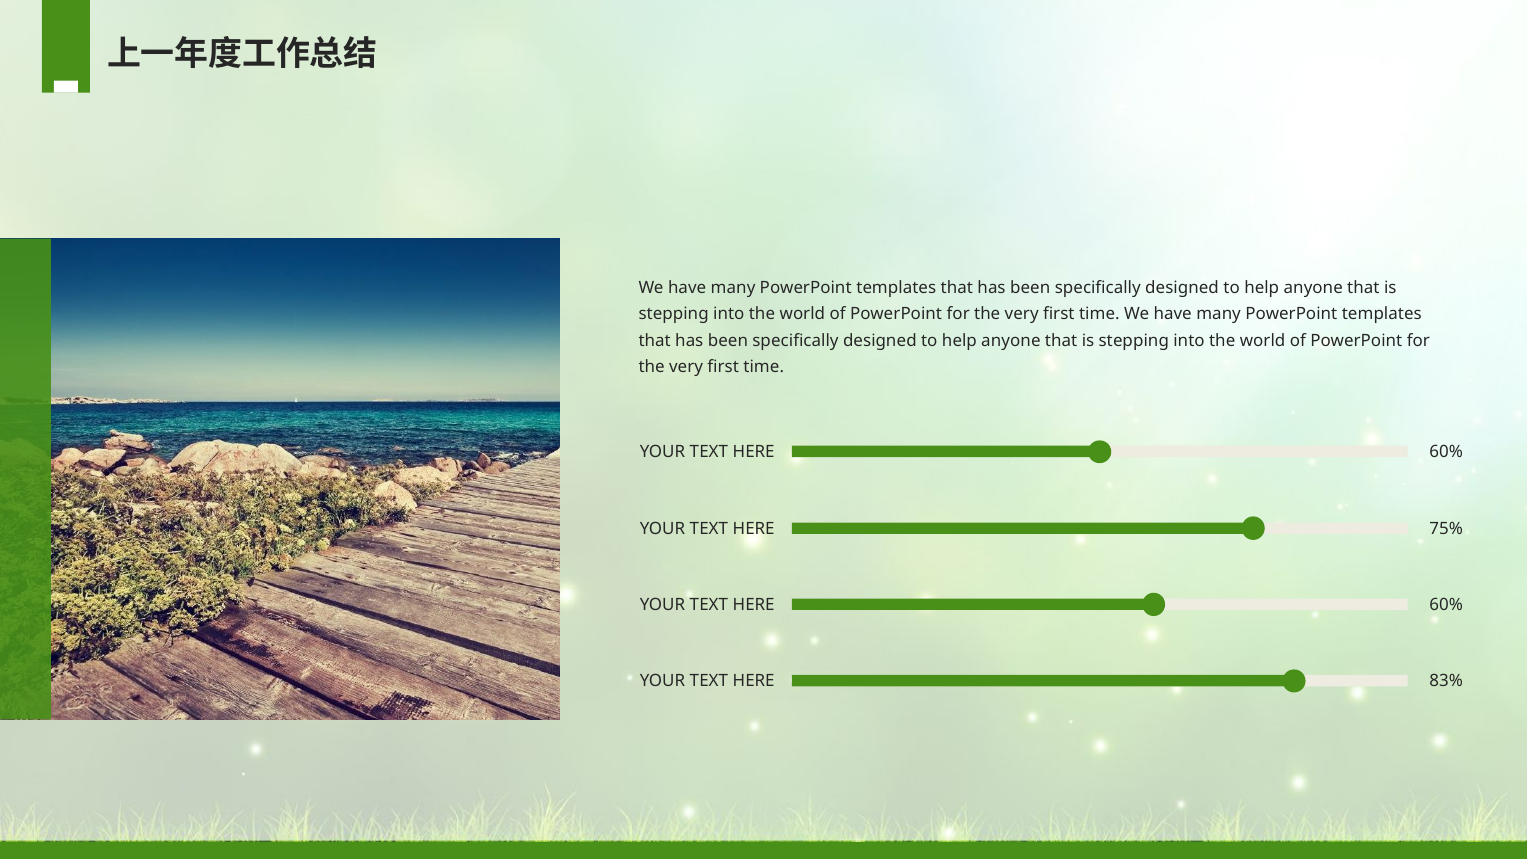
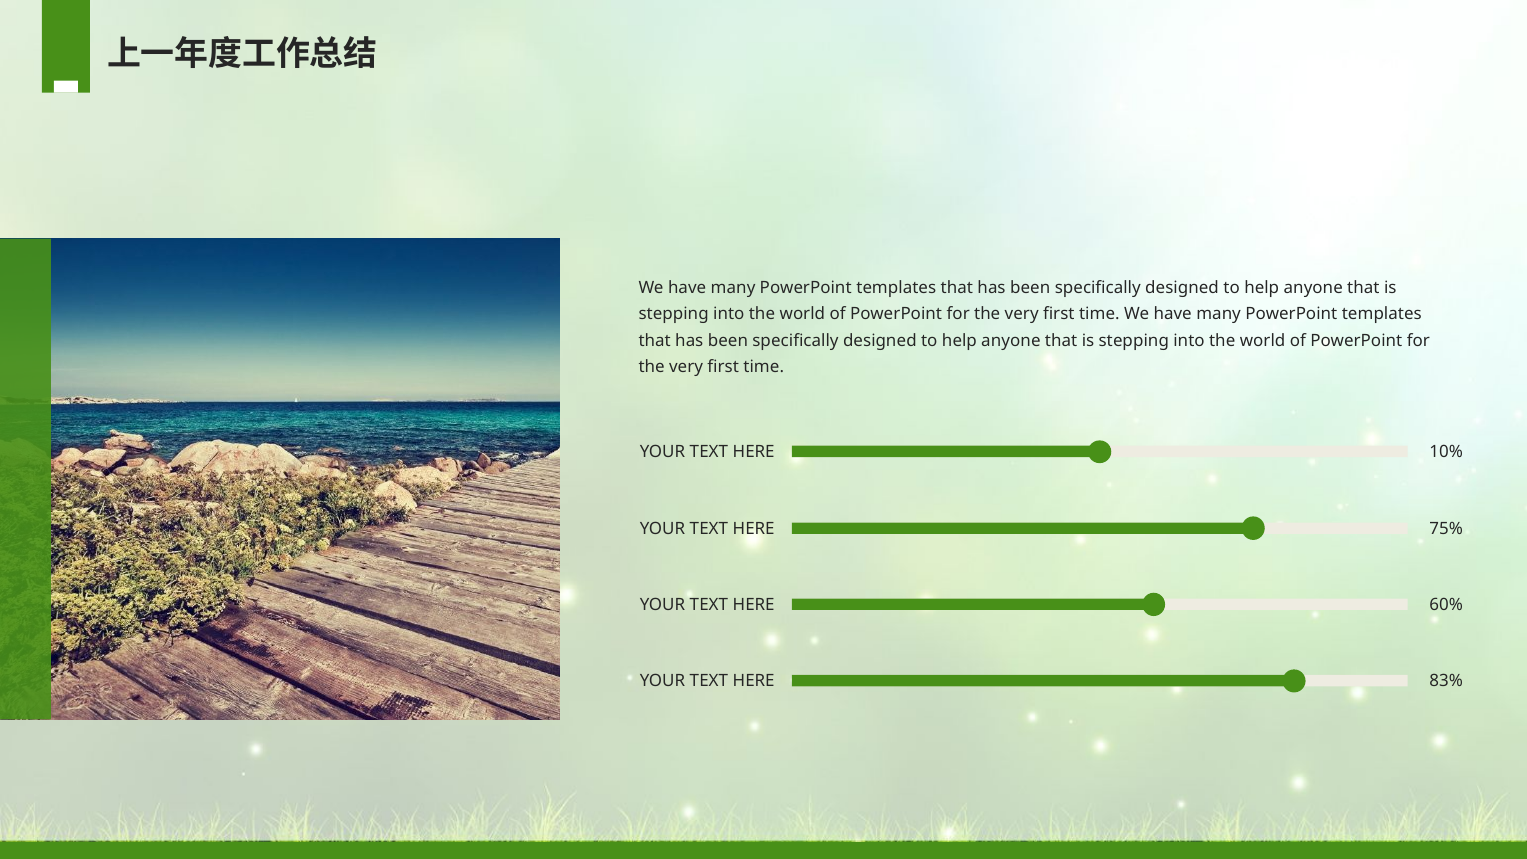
60% at (1446, 452): 60% -> 10%
